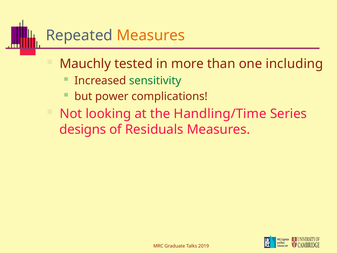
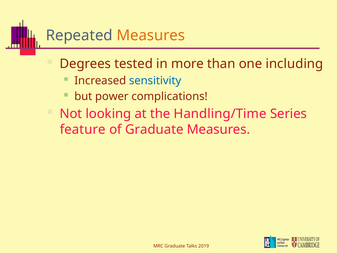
Mauchly: Mauchly -> Degrees
sensitivity colour: green -> blue
designs: designs -> feature
of Residuals: Residuals -> Graduate
